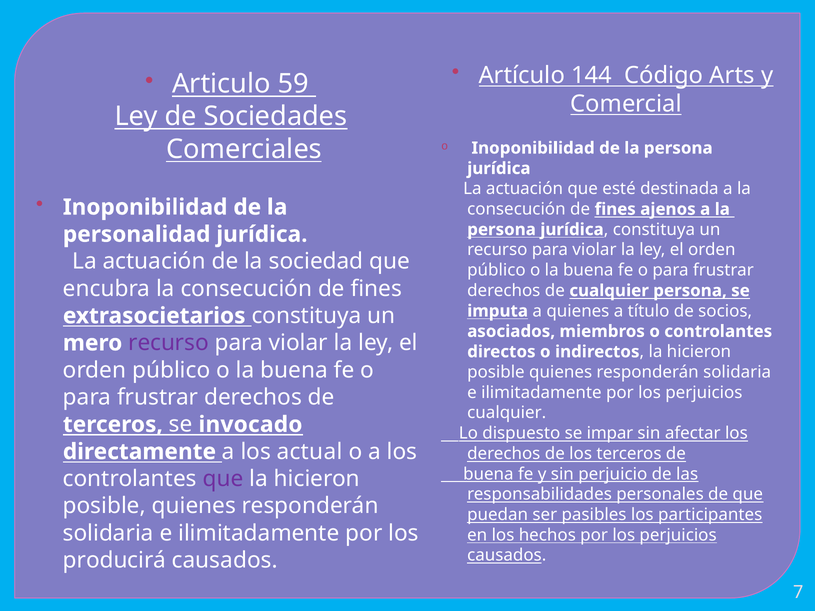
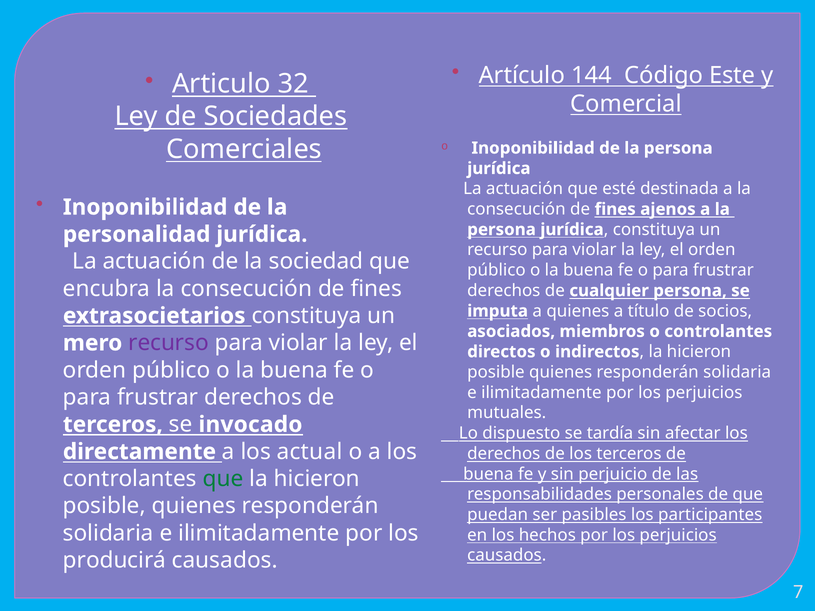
Arts: Arts -> Este
59: 59 -> 32
cualquier at (507, 413): cualquier -> mutuales
impar: impar -> tardía
que at (223, 479) colour: purple -> green
